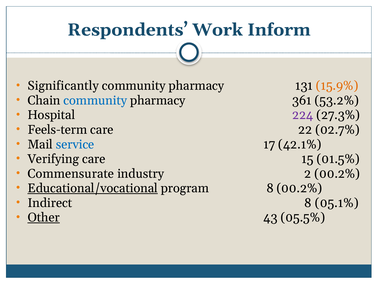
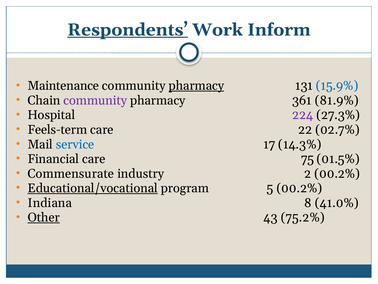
Respondents underline: none -> present
Significantly: Significantly -> Maintenance
pharmacy at (196, 86) underline: none -> present
15.9% colour: orange -> blue
community at (95, 100) colour: blue -> purple
53.2%: 53.2% -> 81.9%
42.1%: 42.1% -> 14.3%
Verifying: Verifying -> Financial
15: 15 -> 75
program 8: 8 -> 5
Indirect: Indirect -> Indiana
05.1%: 05.1% -> 41.0%
05.5%: 05.5% -> 75.2%
